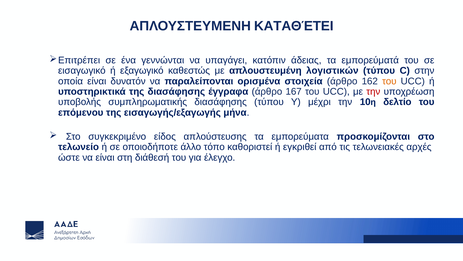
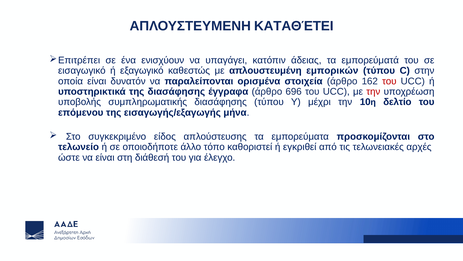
γεννώνται: γεννώνται -> ενισχύουν
λογιστικών: λογιστικών -> εμπορικών
του at (389, 81) colour: orange -> red
167: 167 -> 696
